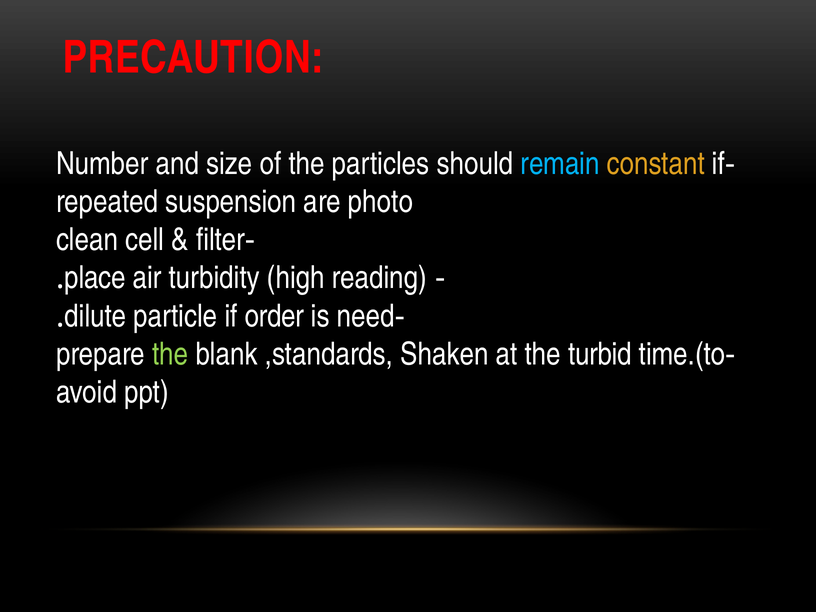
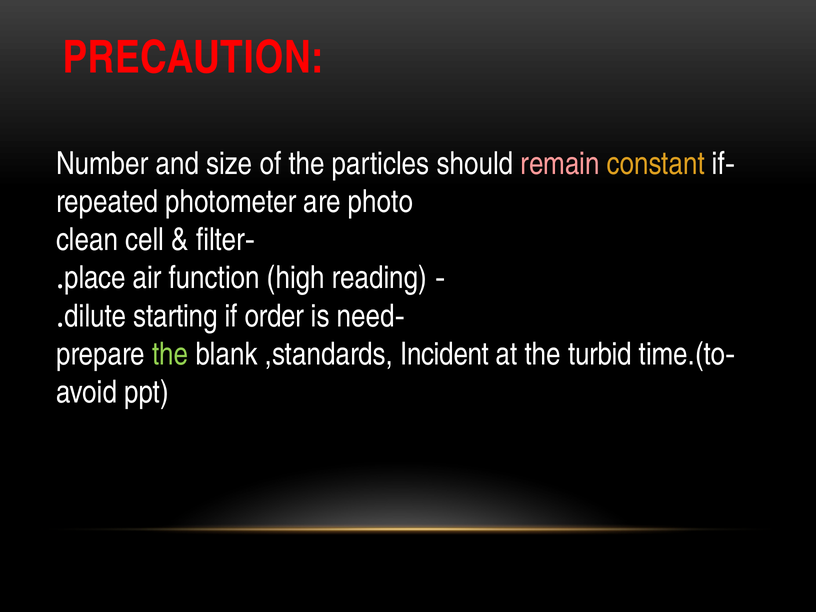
remain colour: light blue -> pink
suspension: suspension -> photometer
turbidity: turbidity -> function
particle: particle -> starting
Shaken: Shaken -> Incident
